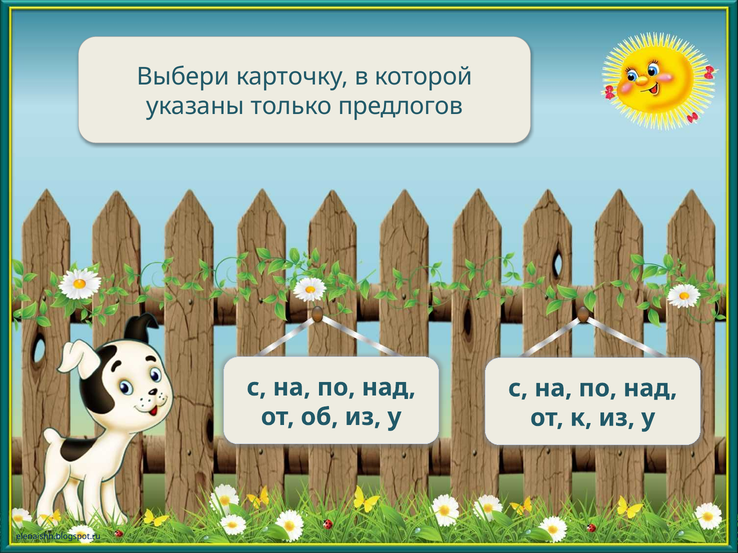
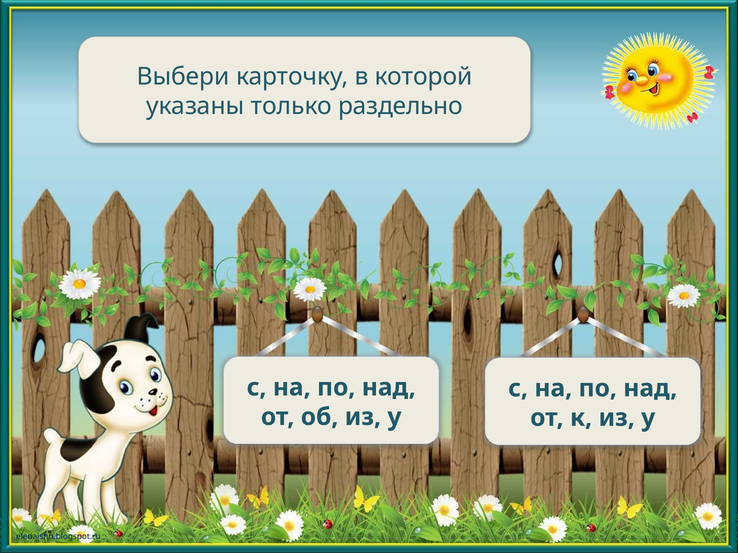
предлогов: предлогов -> раздельно
